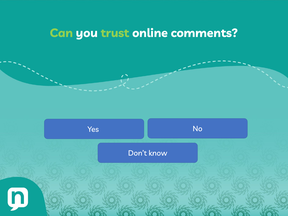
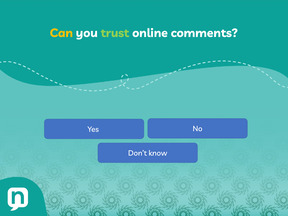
Can colour: light green -> yellow
